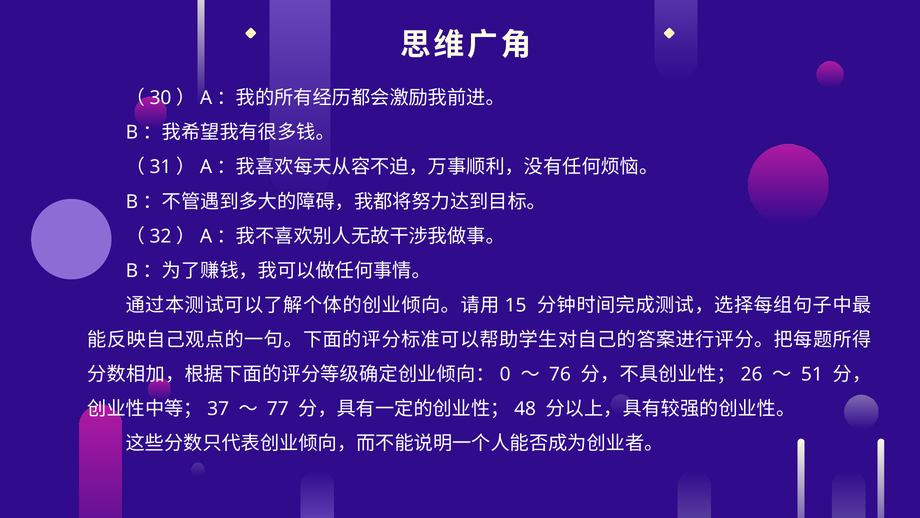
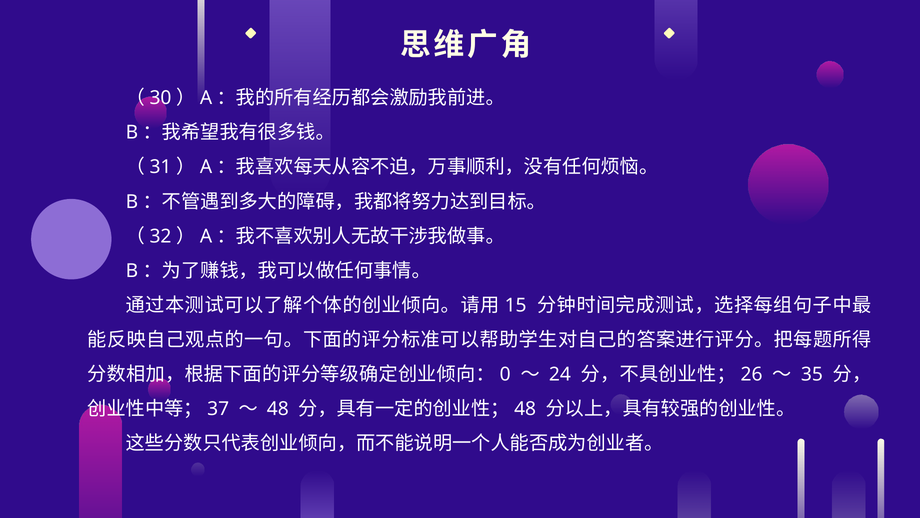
76: 76 -> 24
51: 51 -> 35
77 at (278, 408): 77 -> 48
